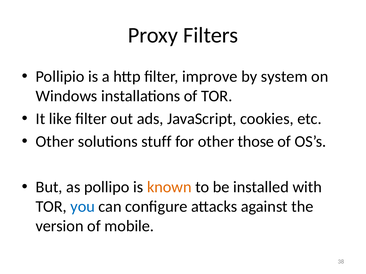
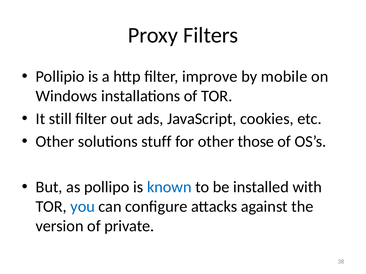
system: system -> mobile
like: like -> still
known colour: orange -> blue
mobile: mobile -> private
